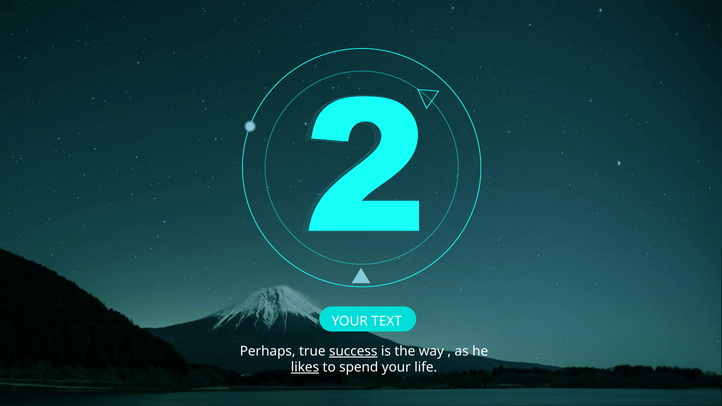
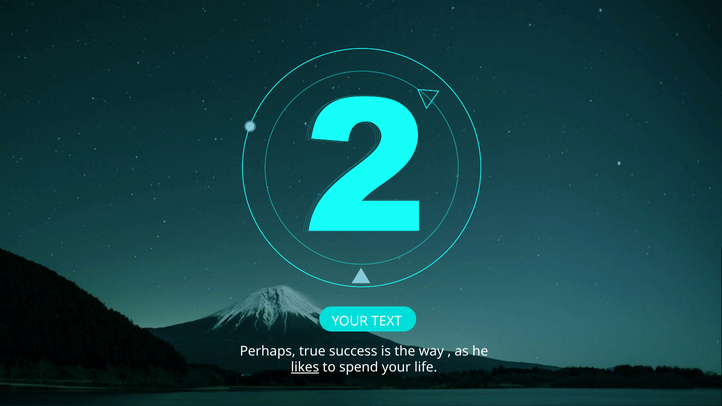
success underline: present -> none
